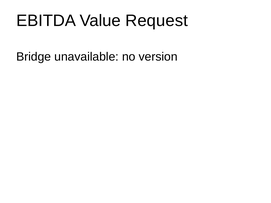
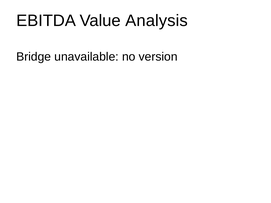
Request: Request -> Analysis
